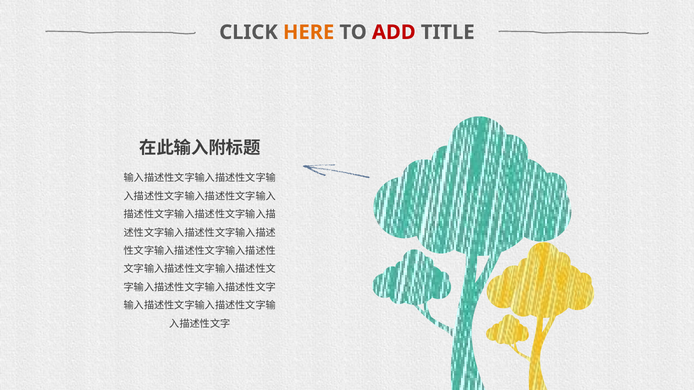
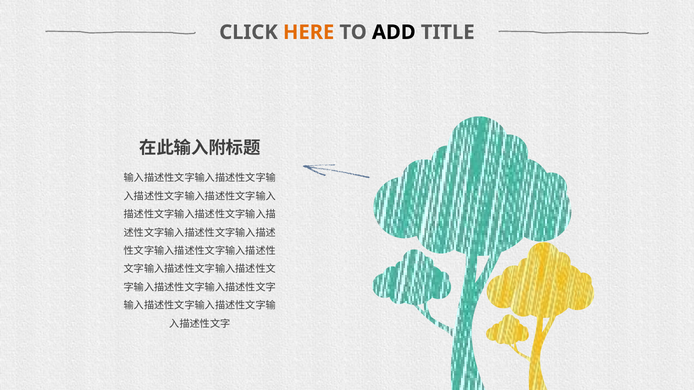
ADD colour: red -> black
